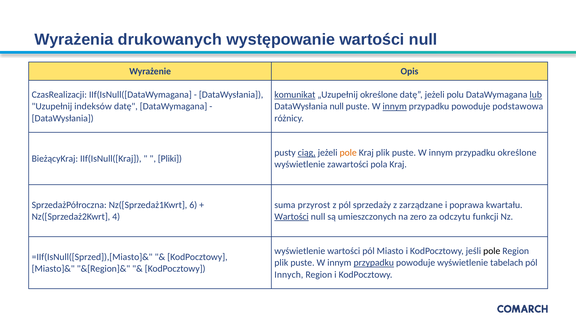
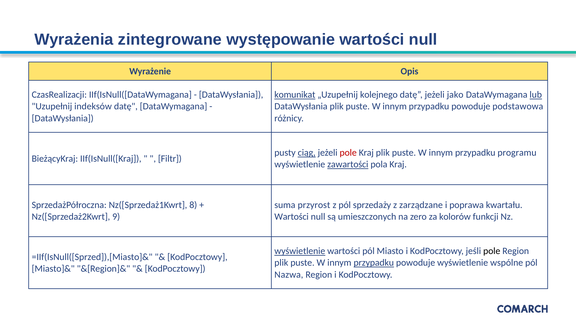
drukowanych: drukowanych -> zintegrowane
„Uzupełnij określone: określone -> kolejnego
polu: polu -> jako
DataWysłania null: null -> plik
innym at (395, 107) underline: present -> none
pole at (348, 153) colour: orange -> red
przypadku określone: określone -> programu
Pliki: Pliki -> Filtr
zawartości underline: none -> present
6: 6 -> 8
4: 4 -> 9
Wartości at (292, 217) underline: present -> none
odczytu: odczytu -> kolorów
wyświetlenie at (300, 251) underline: none -> present
tabelach: tabelach -> wspólne
Innych: Innych -> Nazwa
